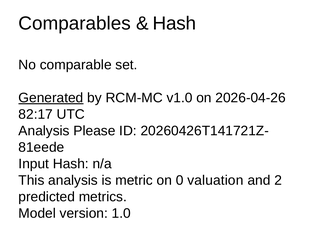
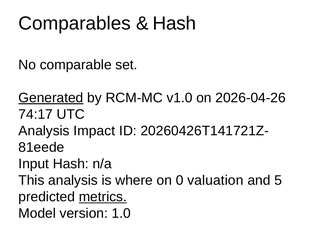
82:17: 82:17 -> 74:17
Please: Please -> Impact
metric: metric -> where
2: 2 -> 5
metrics underline: none -> present
